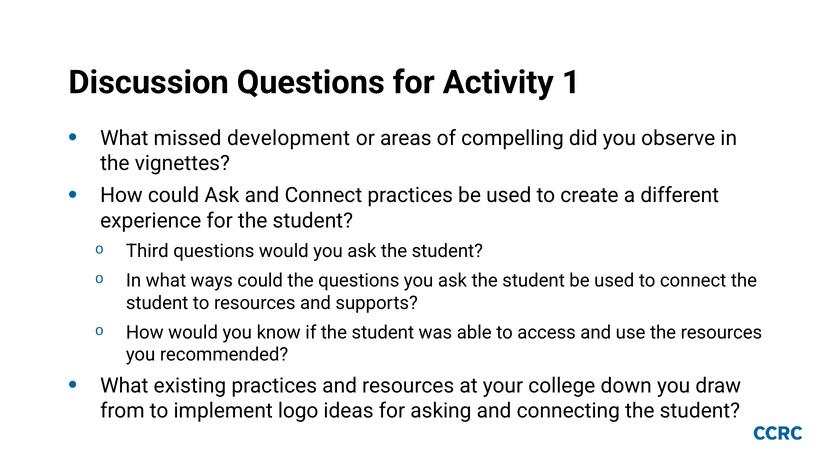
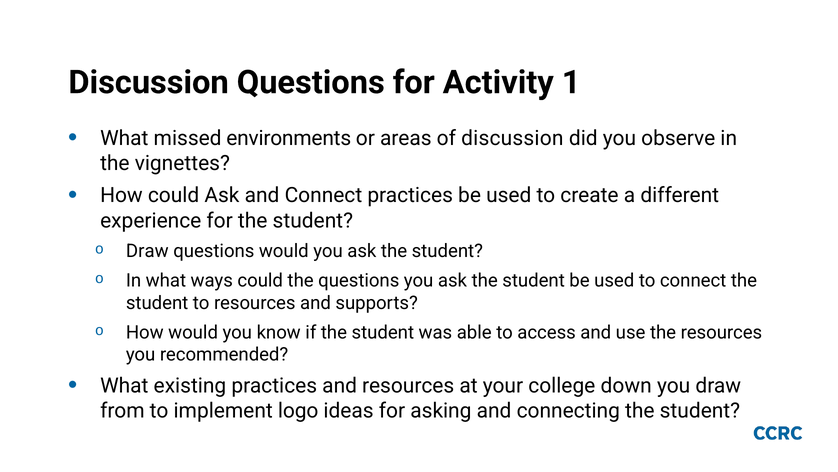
development: development -> environments
of compelling: compelling -> discussion
Third at (147, 251): Third -> Draw
